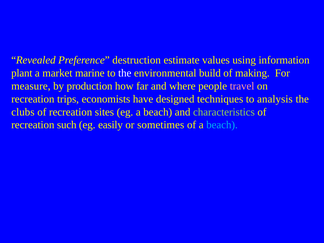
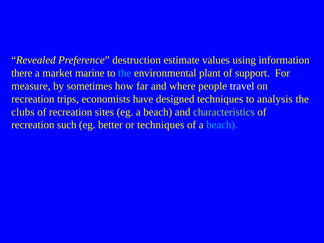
plant: plant -> there
the at (125, 73) colour: white -> light blue
build: build -> plant
making: making -> support
production: production -> sometimes
travel colour: pink -> white
easily: easily -> better
or sometimes: sometimes -> techniques
